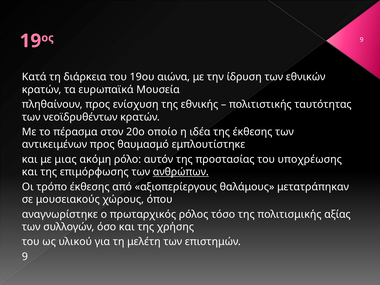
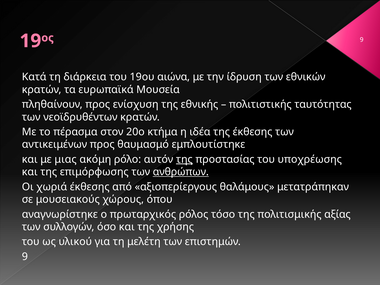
οποίο: οποίο -> κτήμα
της at (184, 159) underline: none -> present
τρόπο: τρόπο -> χωριά
